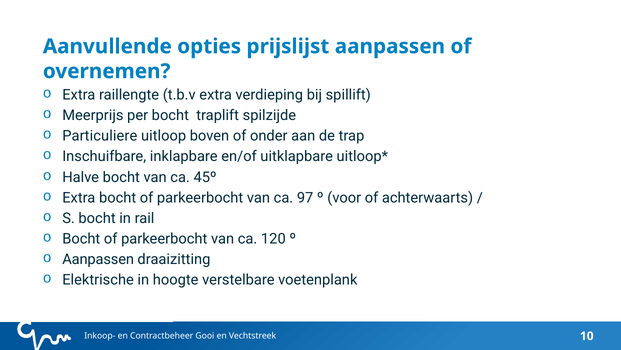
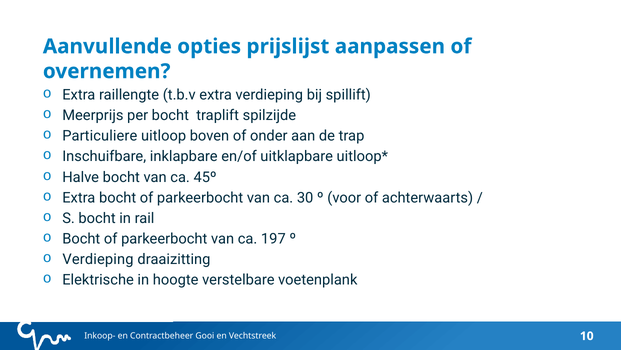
97: 97 -> 30
120: 120 -> 197
Aanpassen at (98, 259): Aanpassen -> Verdieping
